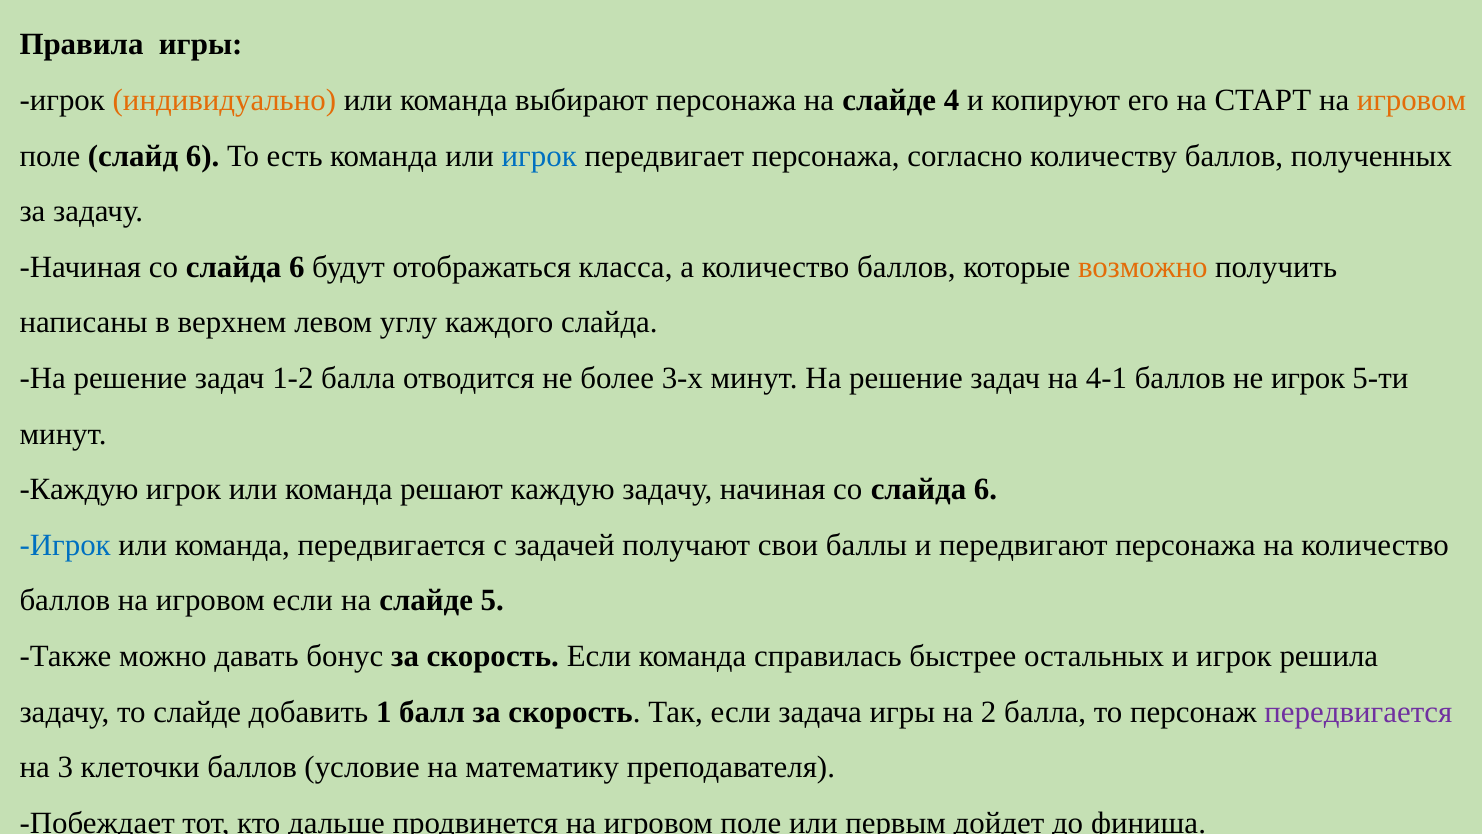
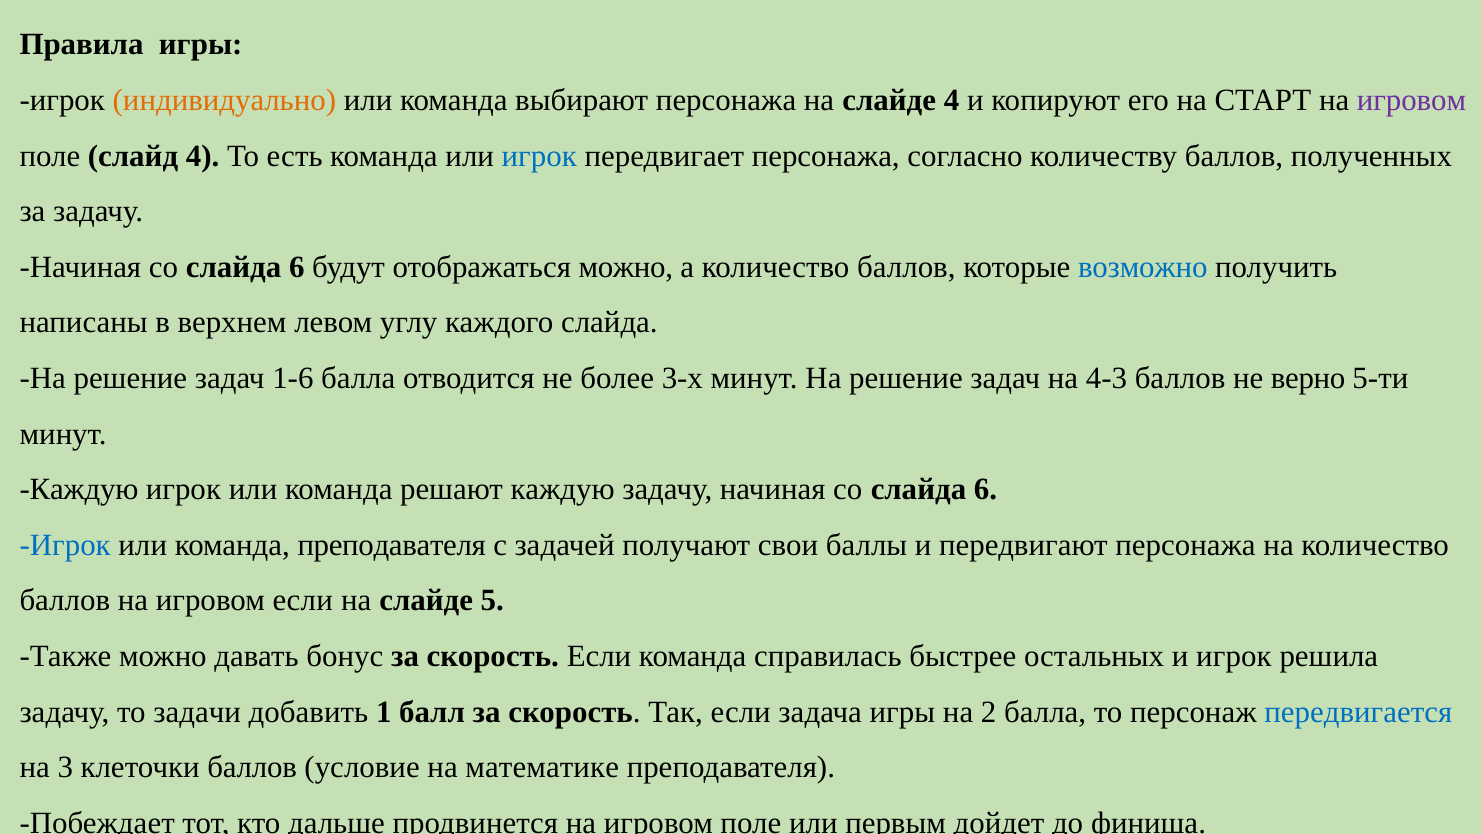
игровом at (1412, 100) colour: orange -> purple
слайд 6: 6 -> 4
отображаться класса: класса -> можно
возможно colour: orange -> blue
1-2: 1-2 -> 1-6
4-1: 4-1 -> 4-3
не игрок: игрок -> верно
команда передвигается: передвигается -> преподавателя
то слайде: слайде -> задачи
передвигается at (1358, 712) colour: purple -> blue
математику: математику -> математике
